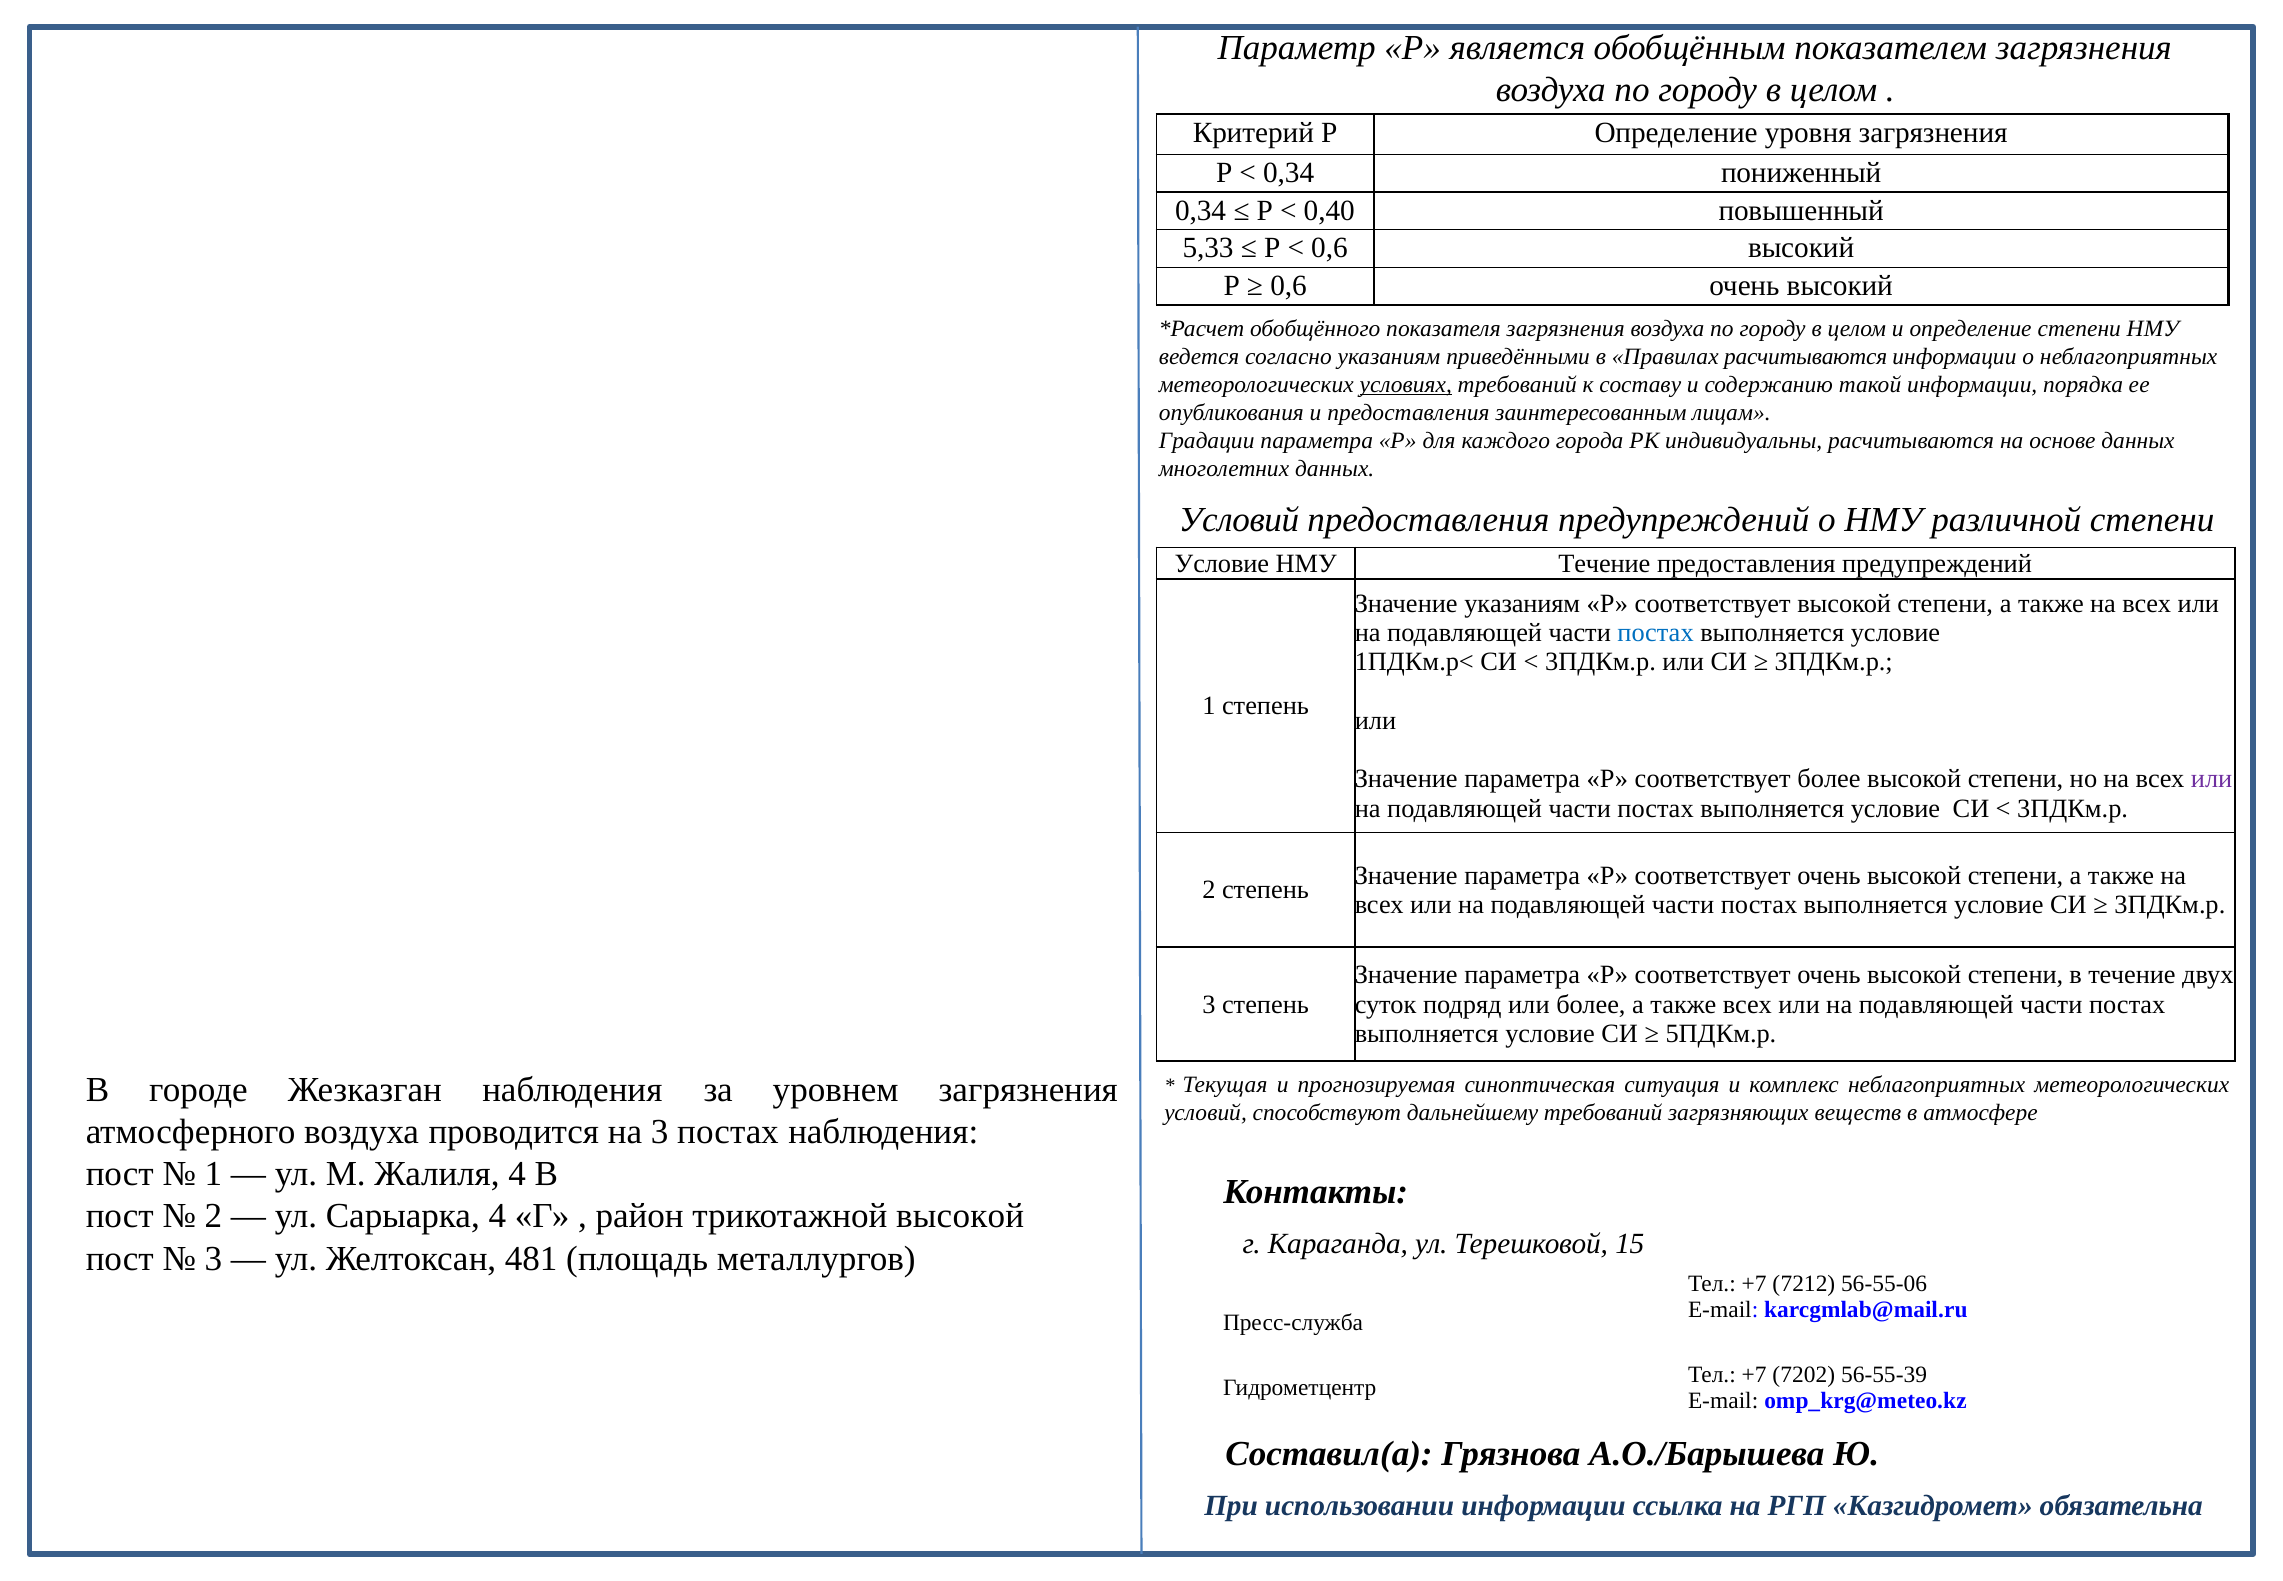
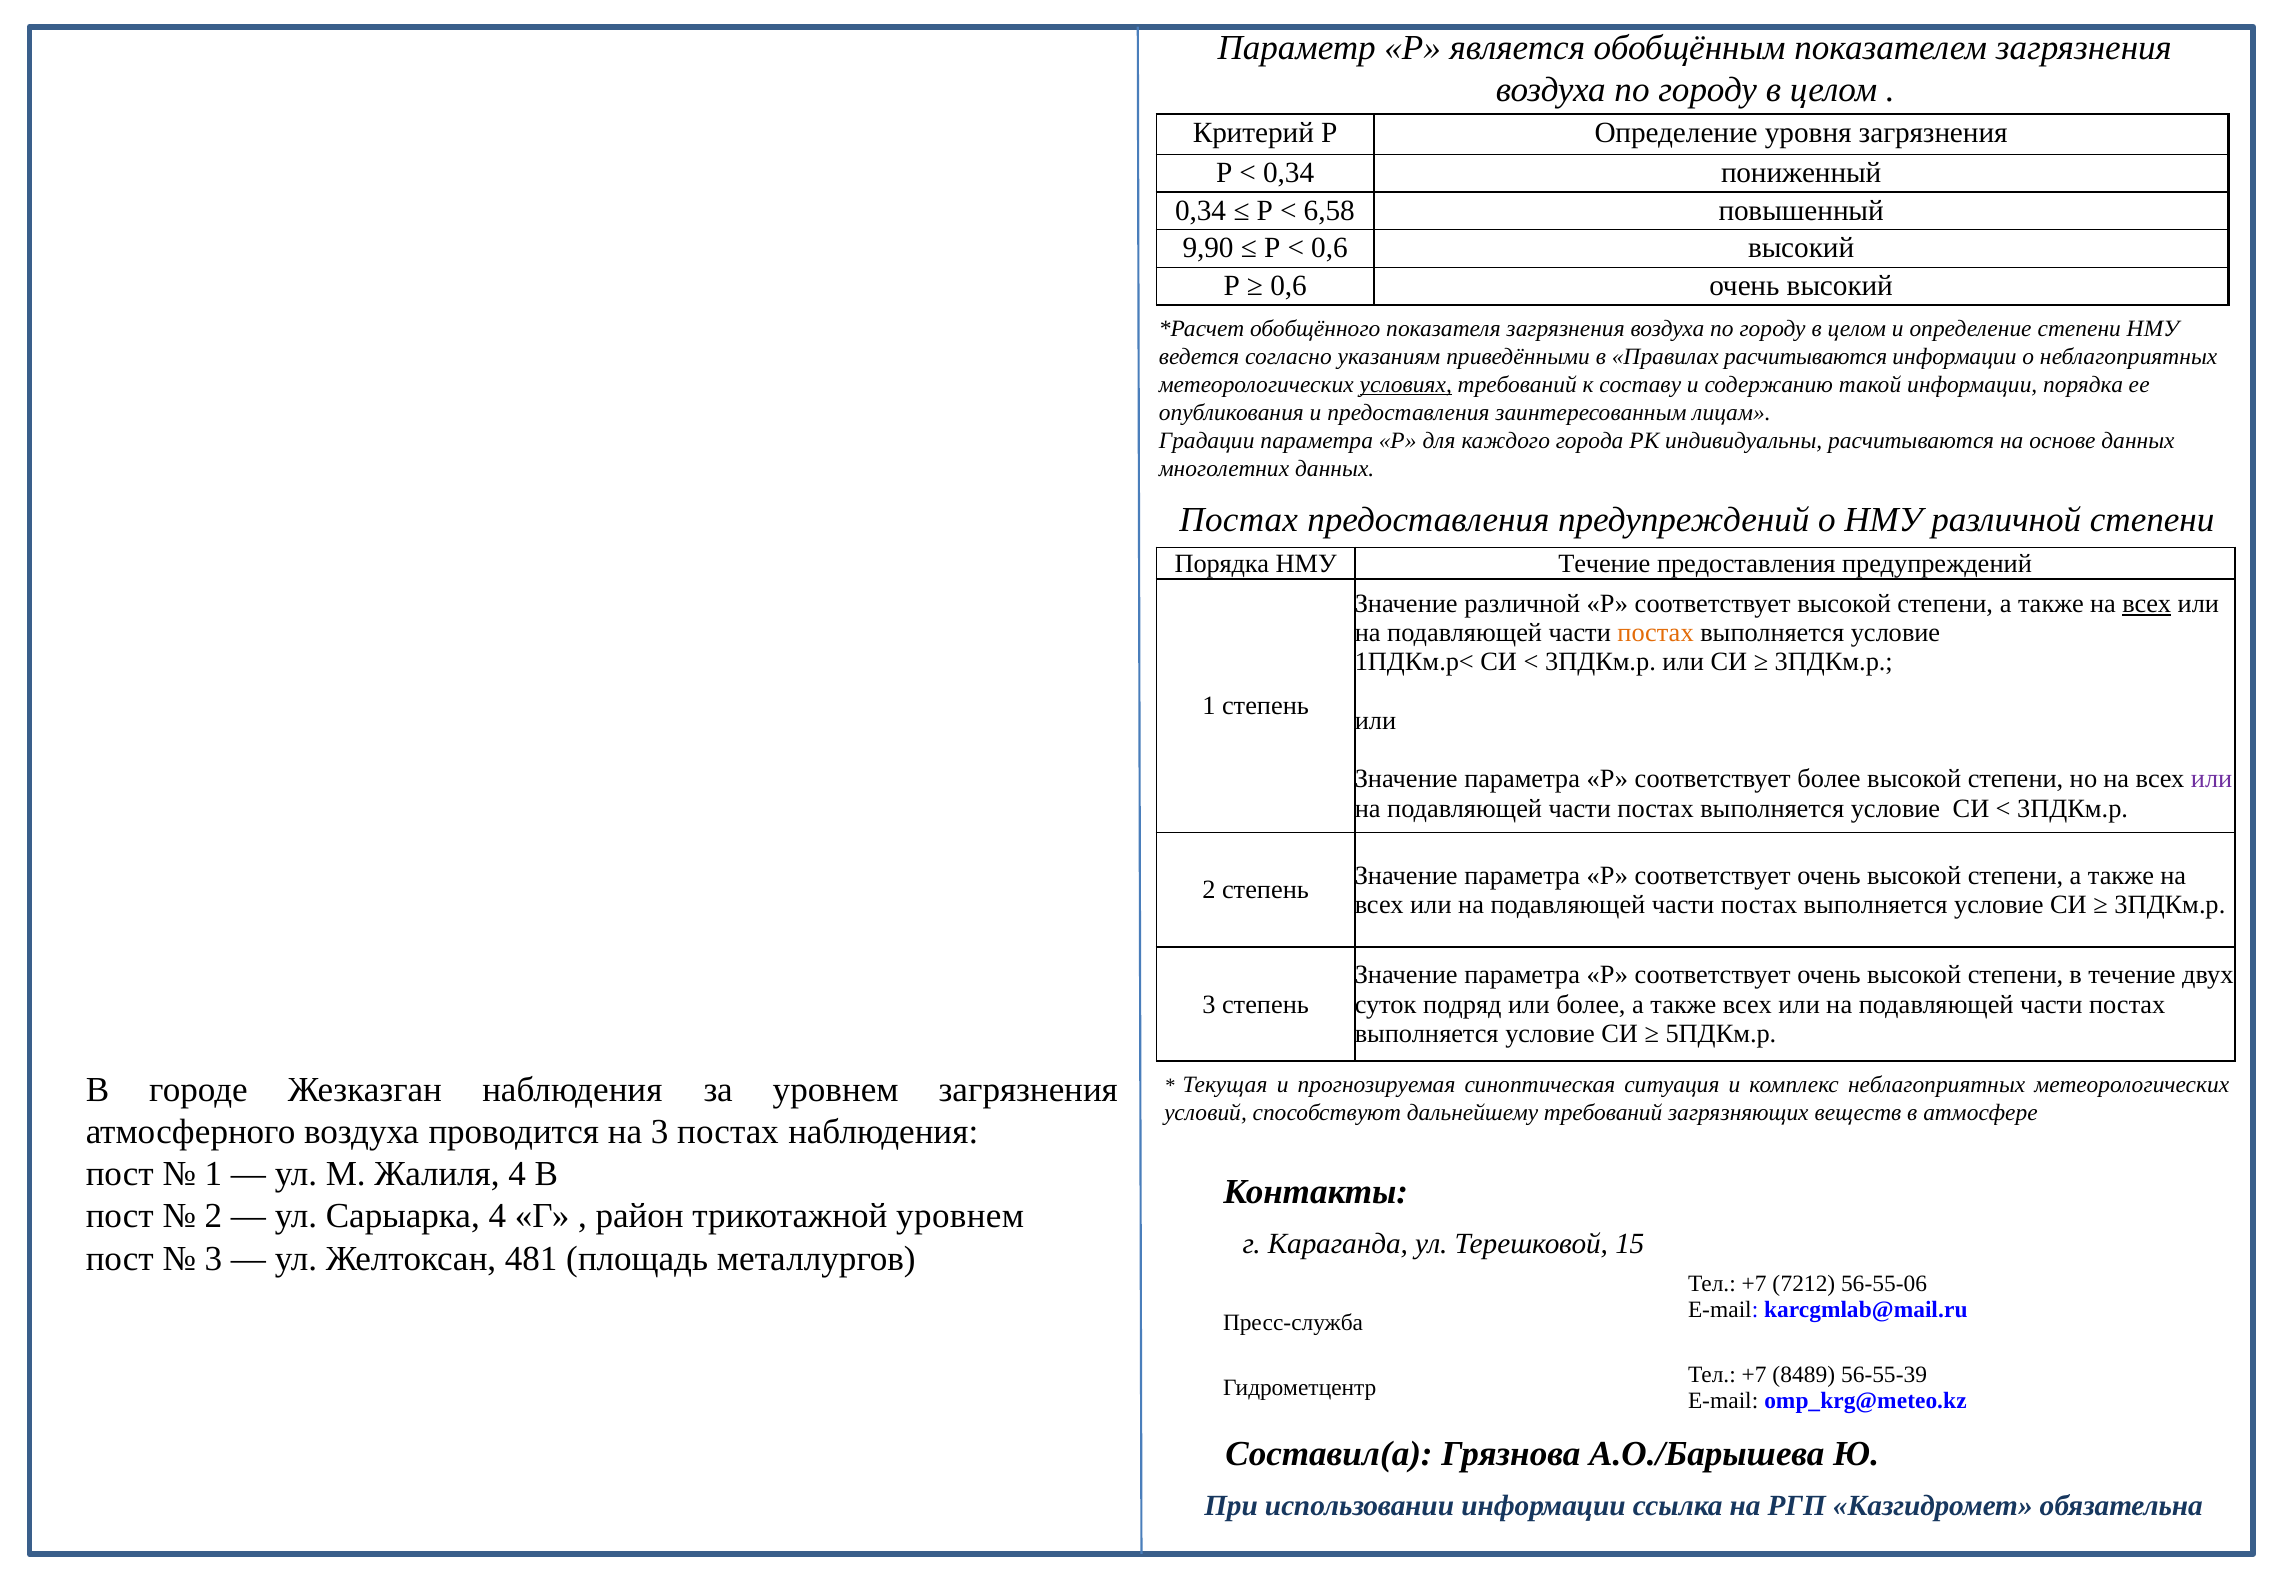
0,40: 0,40 -> 6,58
5,33: 5,33 -> 9,90
Условий at (1239, 520): Условий -> Постах
Условие at (1222, 563): Условие -> Порядка
Значение указаниям: указаниям -> различной
всех at (2147, 604) underline: none -> present
постах at (1656, 633) colour: blue -> orange
трикотажной высокой: высокой -> уровнем
7202: 7202 -> 8489
